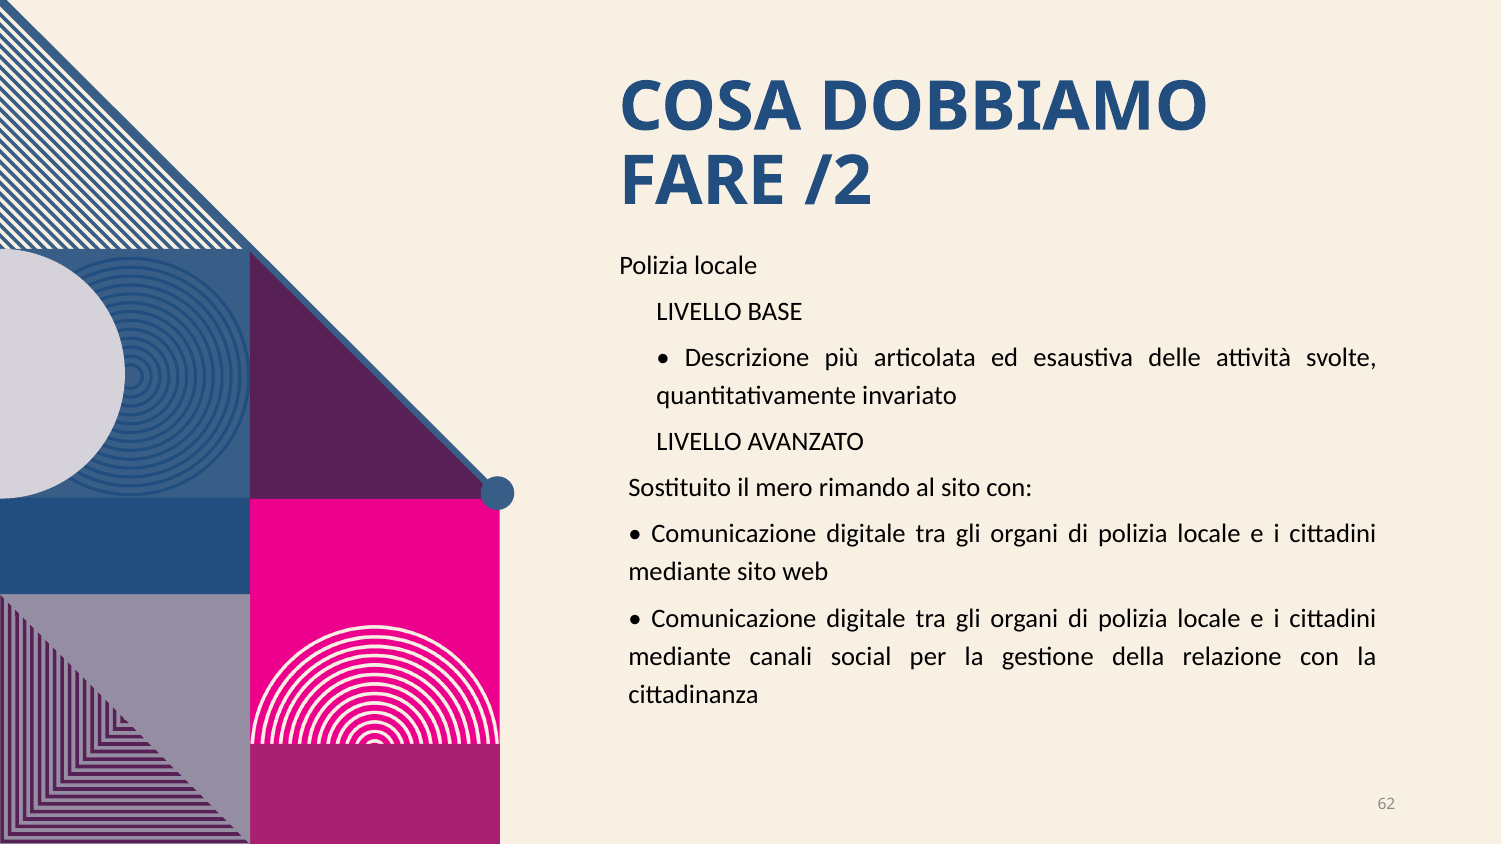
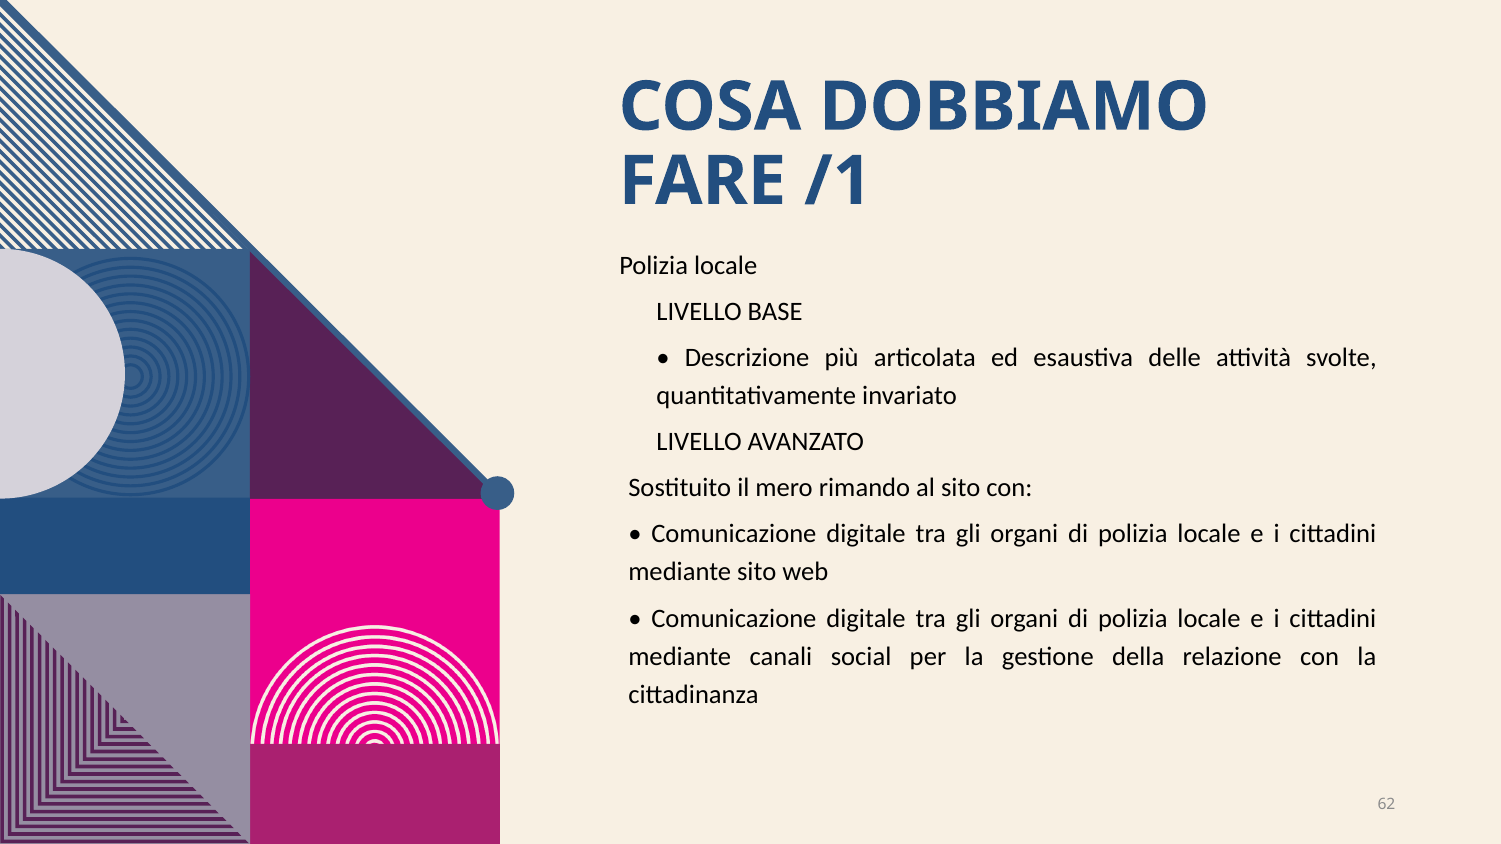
/2: /2 -> /1
